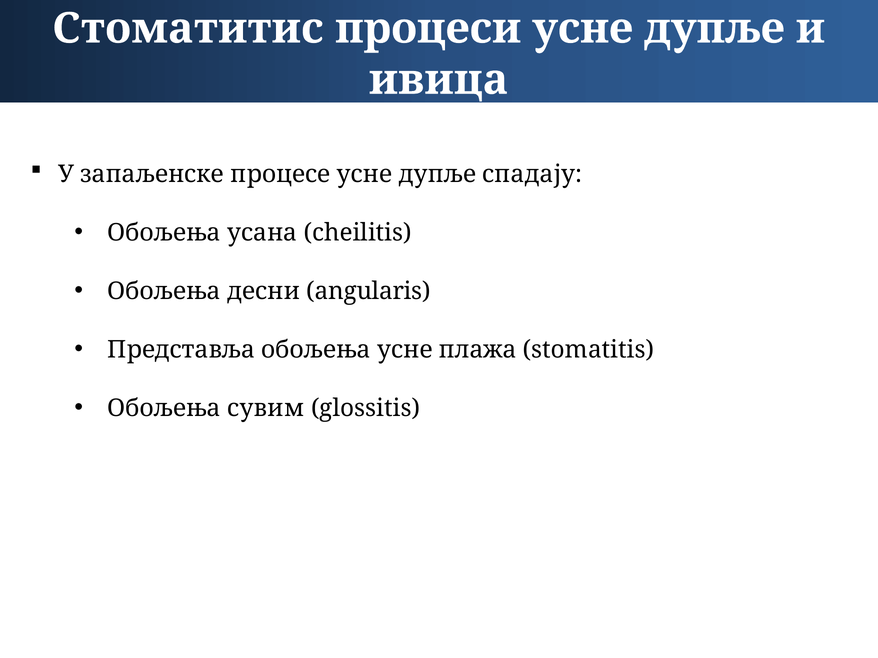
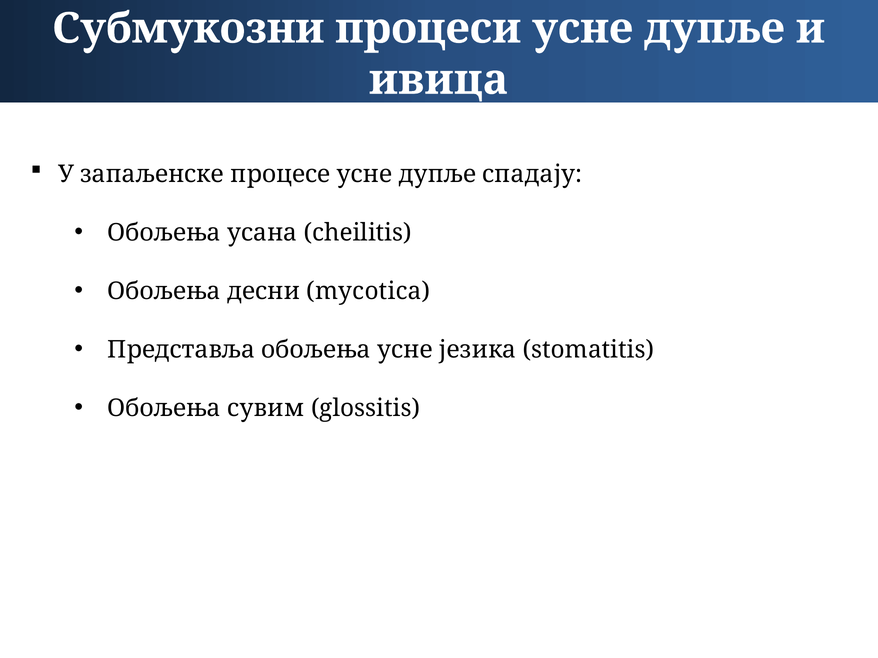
Стоматитис: Стоматитис -> Субмукозни
angularis: angularis -> mycotica
плажа: плажа -> језика
